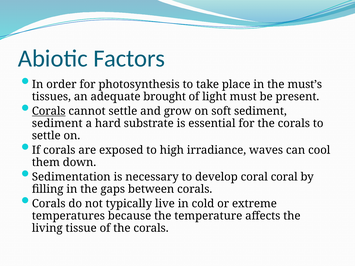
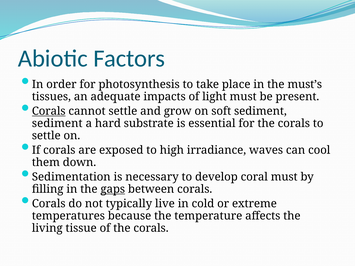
brought: brought -> impacts
coral coral: coral -> must
gaps underline: none -> present
